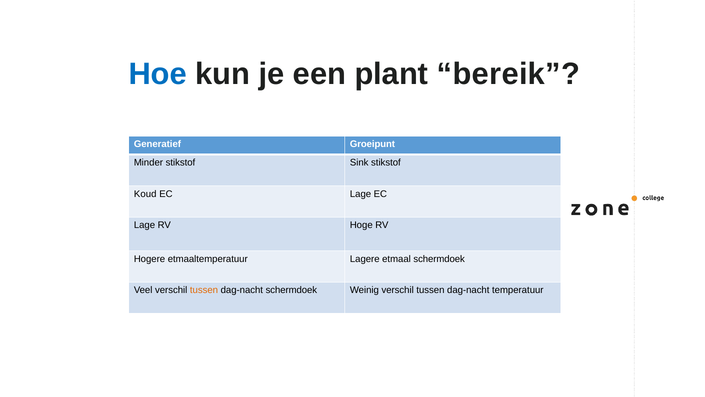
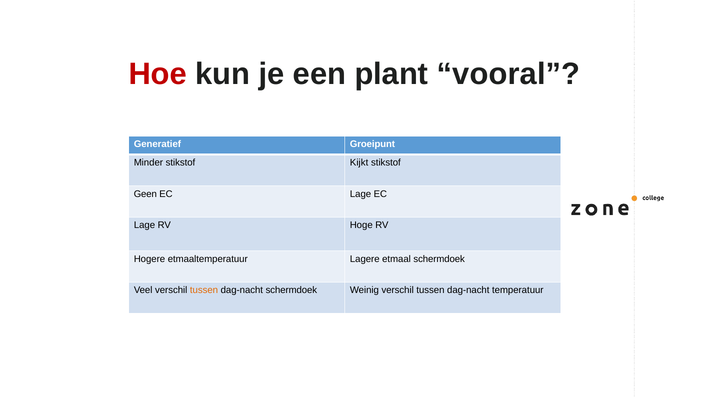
Hoe colour: blue -> red
bereik: bereik -> vooral
Sink: Sink -> Kijkt
Koud: Koud -> Geen
